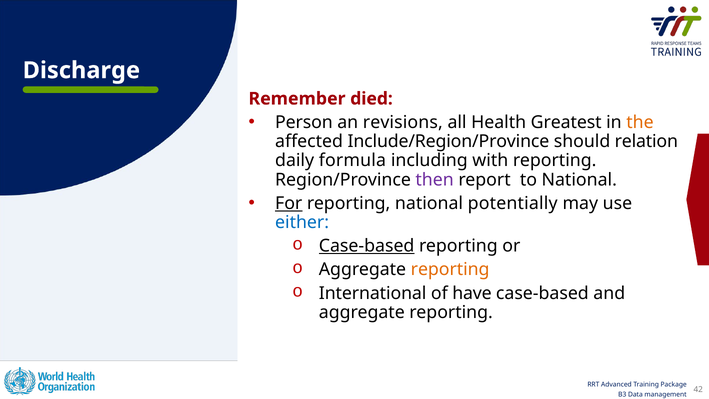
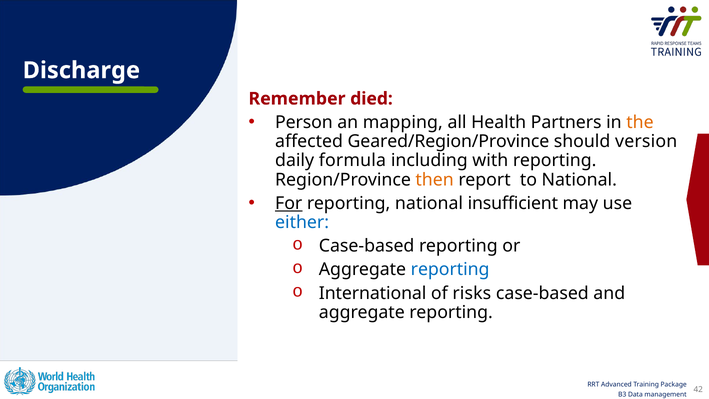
revisions: revisions -> mapping
Greatest: Greatest -> Partners
Include/Region/Province: Include/Region/Province -> Geared/Region/Province
relation: relation -> version
then colour: purple -> orange
potentially: potentially -> insufficient
Case-based at (367, 246) underline: present -> none
reporting at (450, 269) colour: orange -> blue
have: have -> risks
